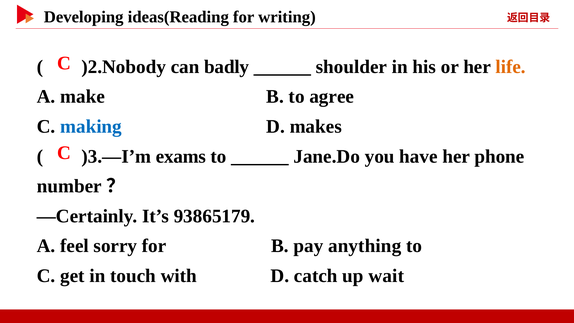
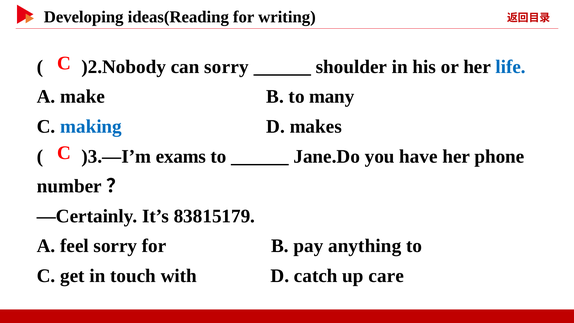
can badly: badly -> sorry
life colour: orange -> blue
agree: agree -> many
93865179: 93865179 -> 83815179
wait: wait -> care
